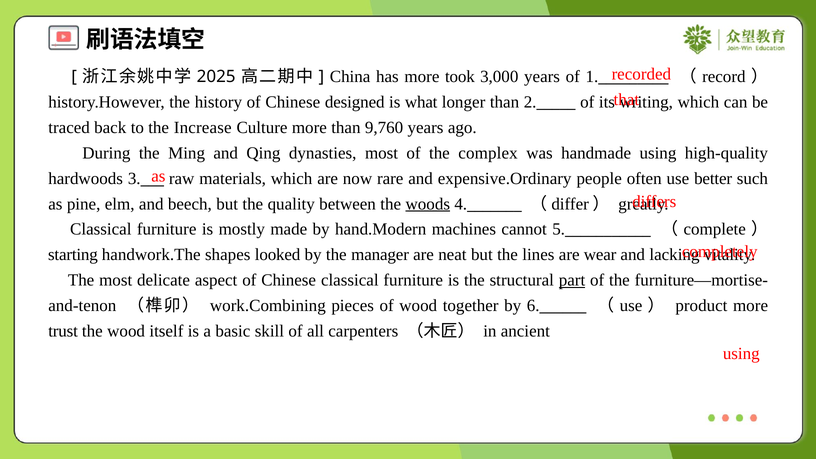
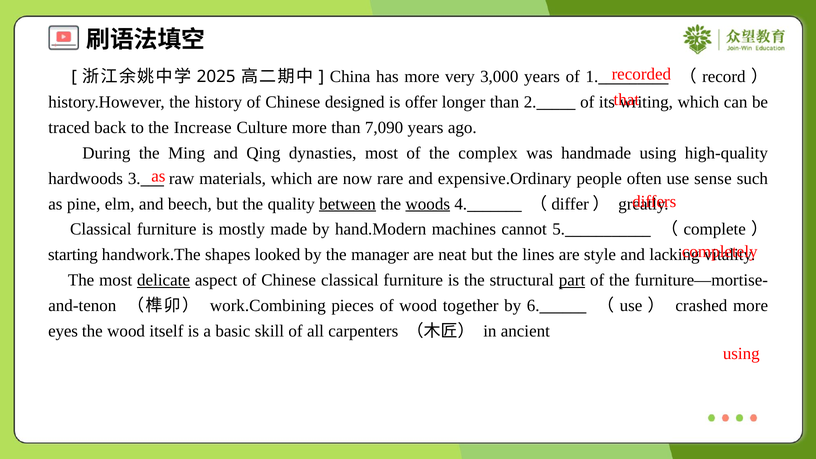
took: took -> very
what: what -> offer
9,760: 9,760 -> 7,090
better: better -> sense
between underline: none -> present
wear: wear -> style
delicate underline: none -> present
product: product -> crashed
trust: trust -> eyes
